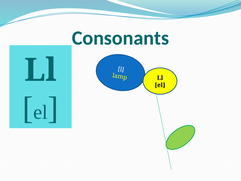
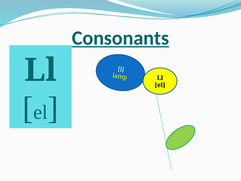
Consonants underline: none -> present
